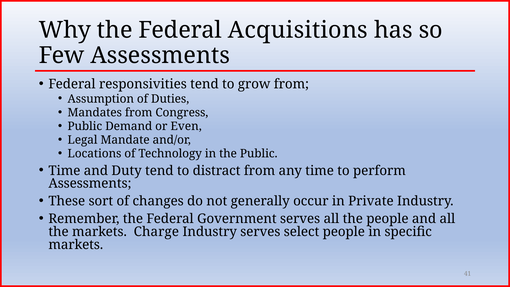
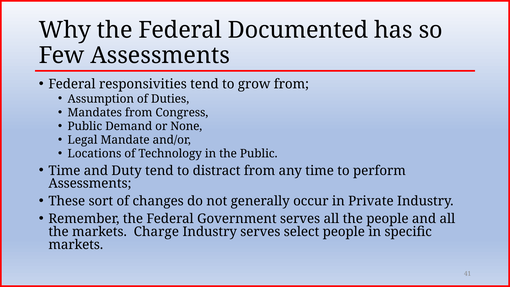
Acquisitions: Acquisitions -> Documented
Even: Even -> None
